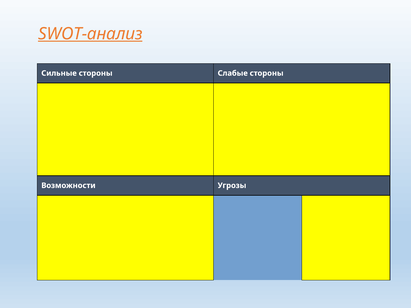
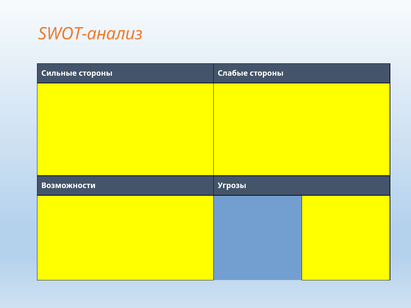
SWOT-анализ underline: present -> none
